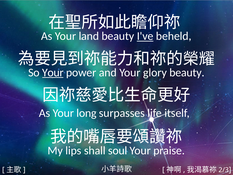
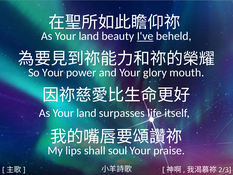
Your at (53, 72) underline: present -> none
glory beauty: beauty -> mouth
long at (86, 113): long -> land
